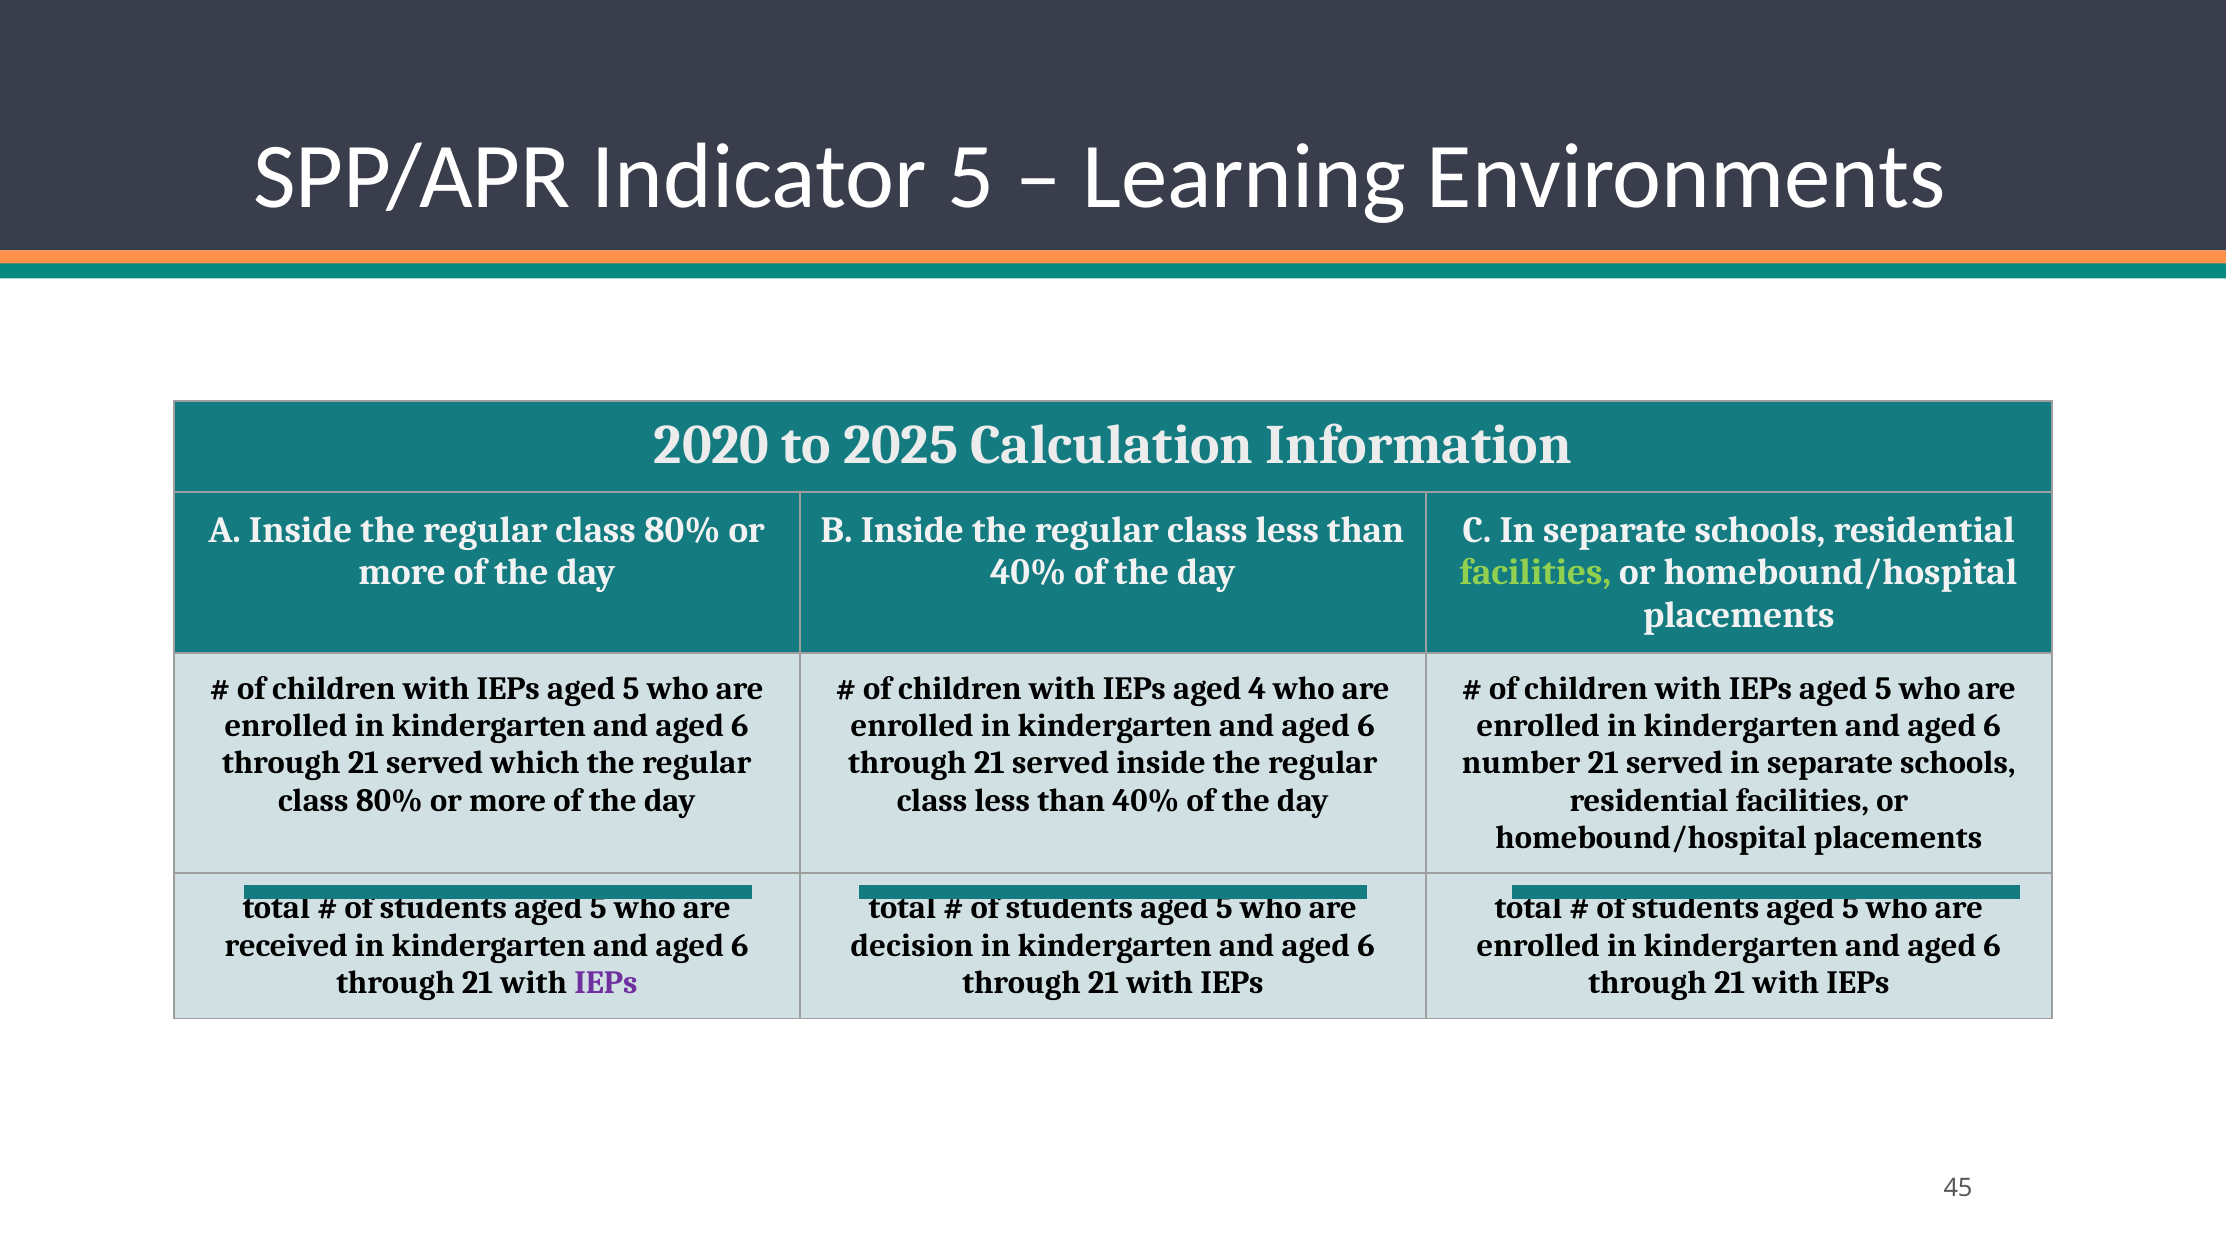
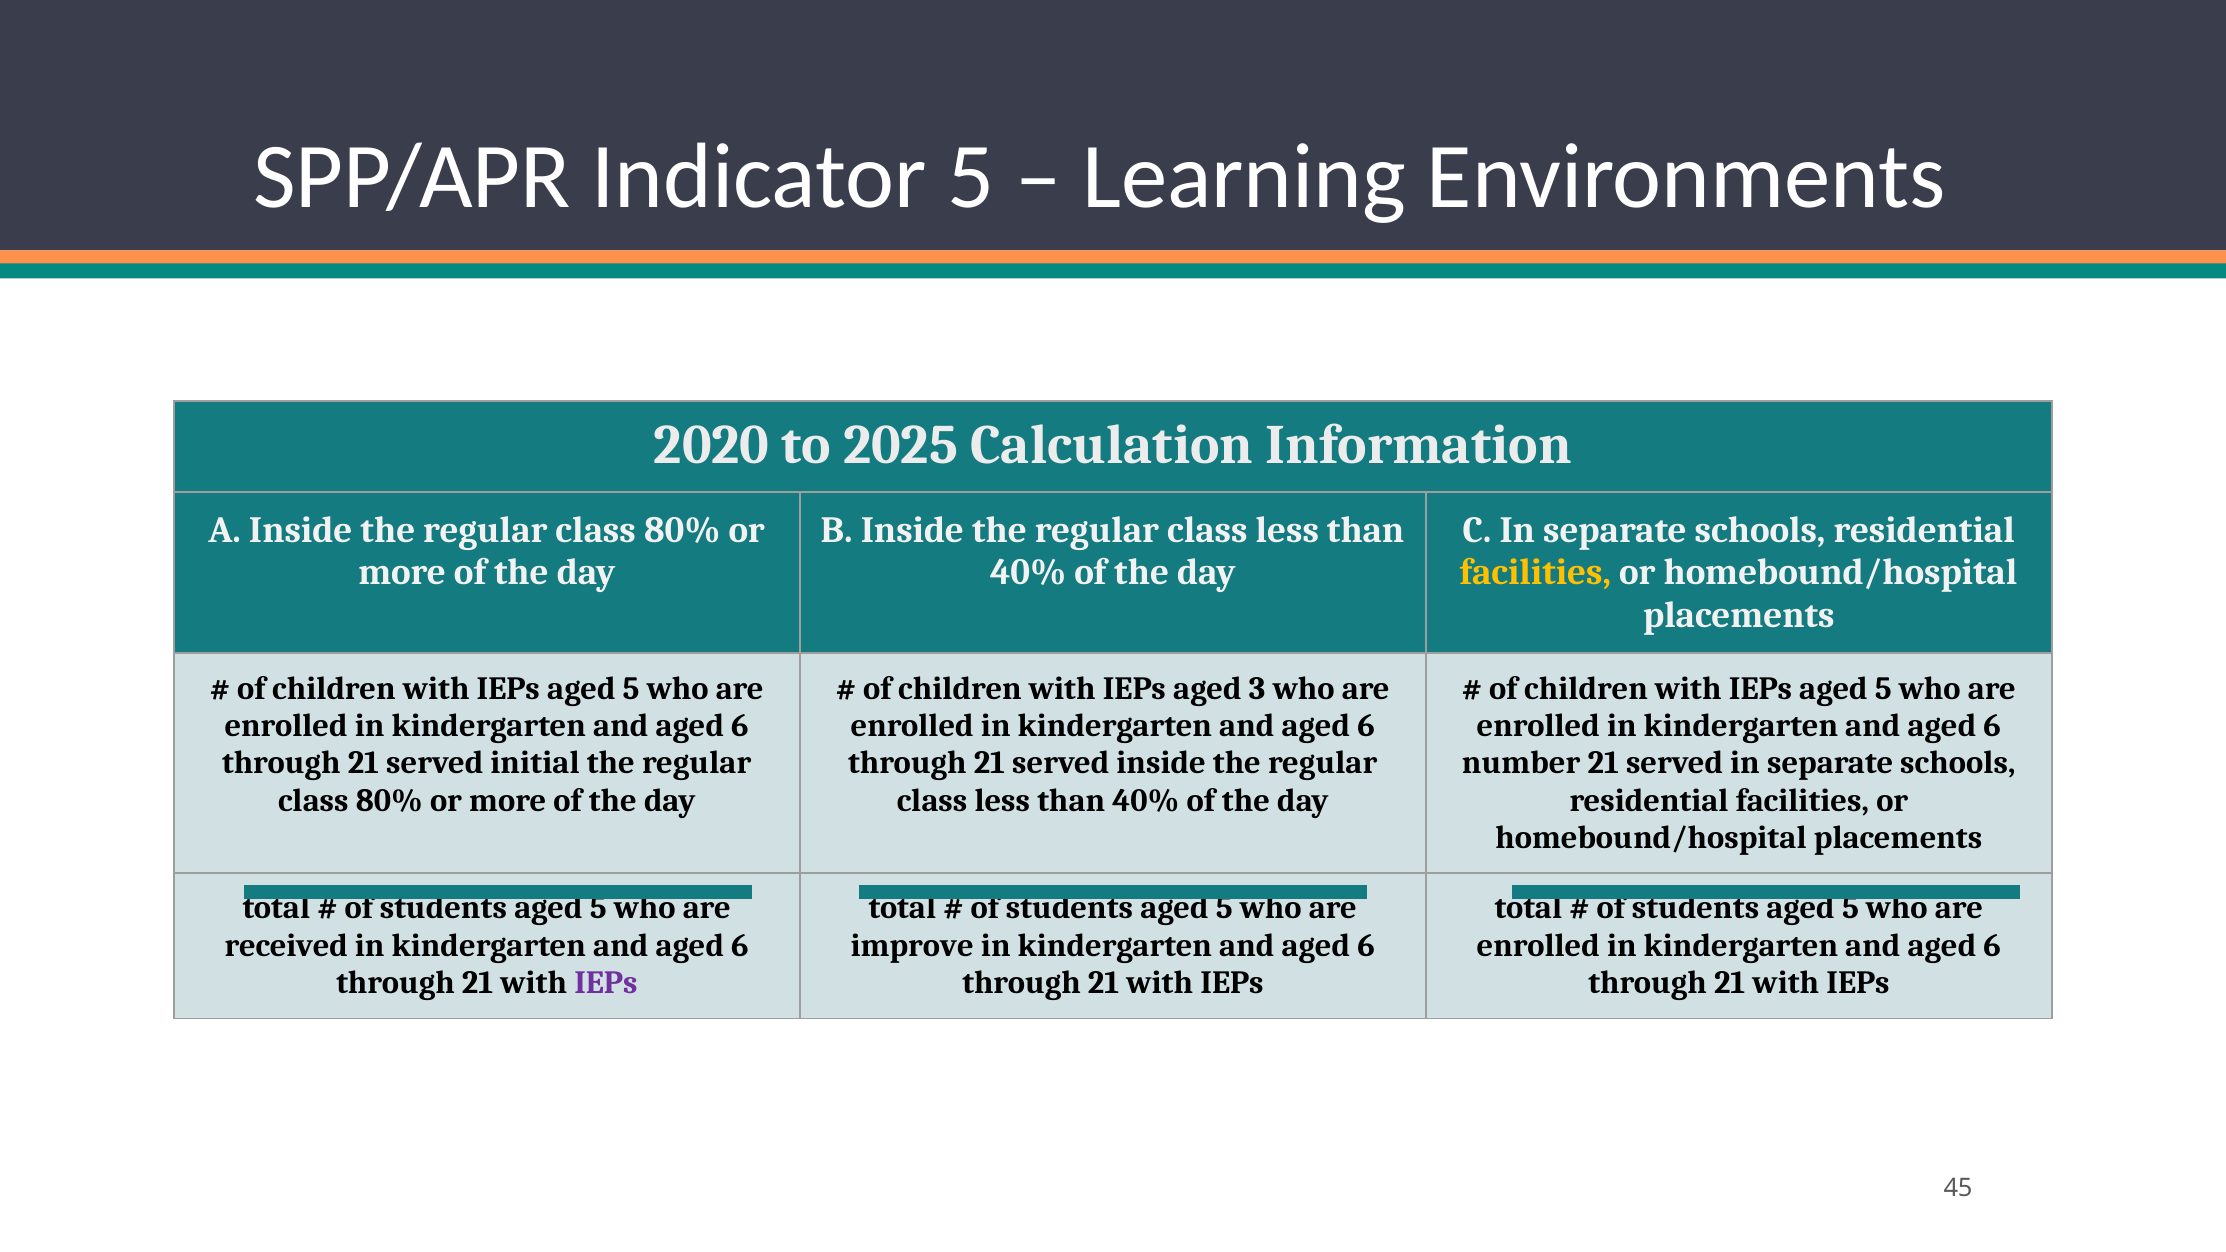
facilities at (1535, 572) colour: light green -> yellow
4: 4 -> 3
which: which -> initial
decision: decision -> improve
